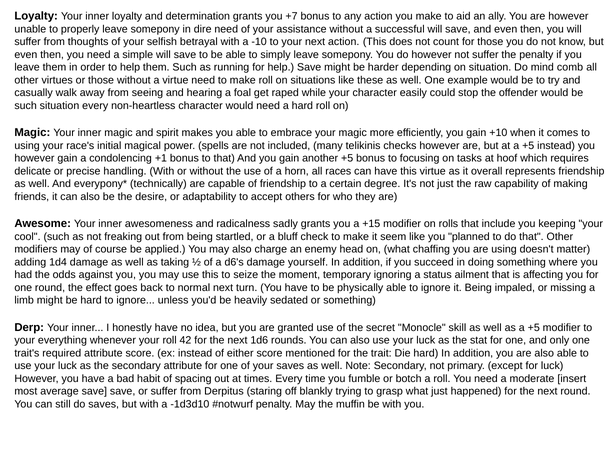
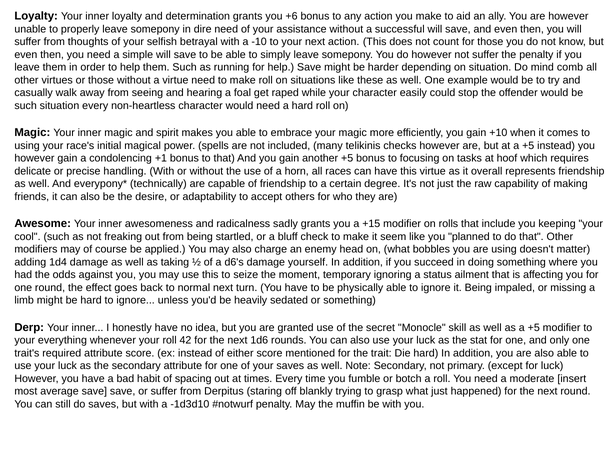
+7: +7 -> +6
chaffing: chaffing -> bobbles
